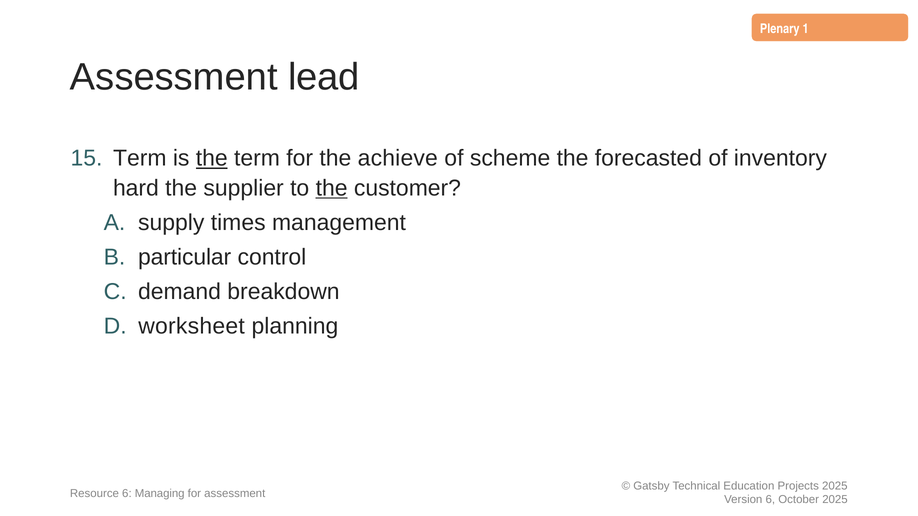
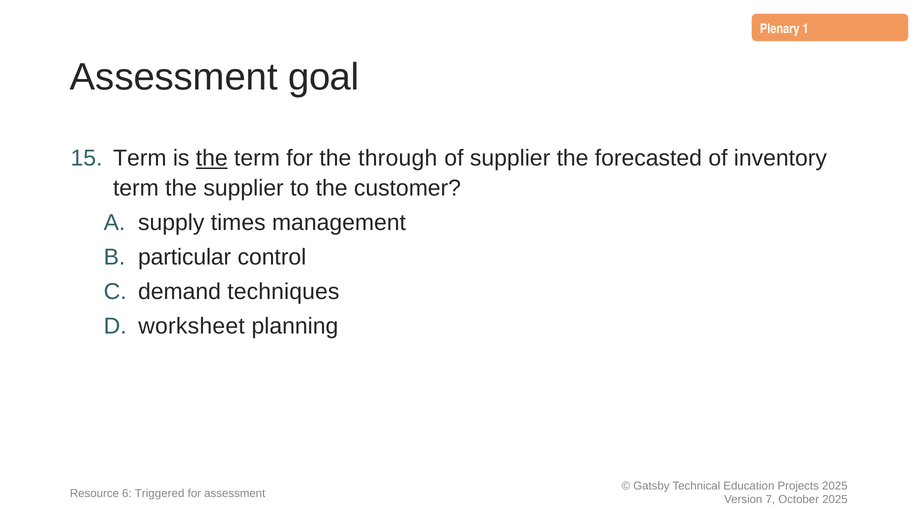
lead: lead -> goal
achieve: achieve -> through
of scheme: scheme -> supplier
hard at (136, 188): hard -> term
the at (332, 188) underline: present -> none
breakdown: breakdown -> techniques
Managing: Managing -> Triggered
6 at (770, 500): 6 -> 7
